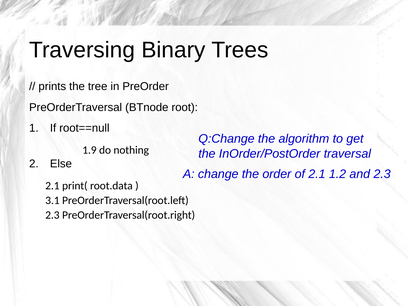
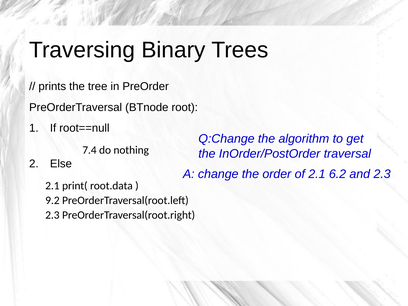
1.9: 1.9 -> 7.4
1.2: 1.2 -> 6.2
3.1: 3.1 -> 9.2
